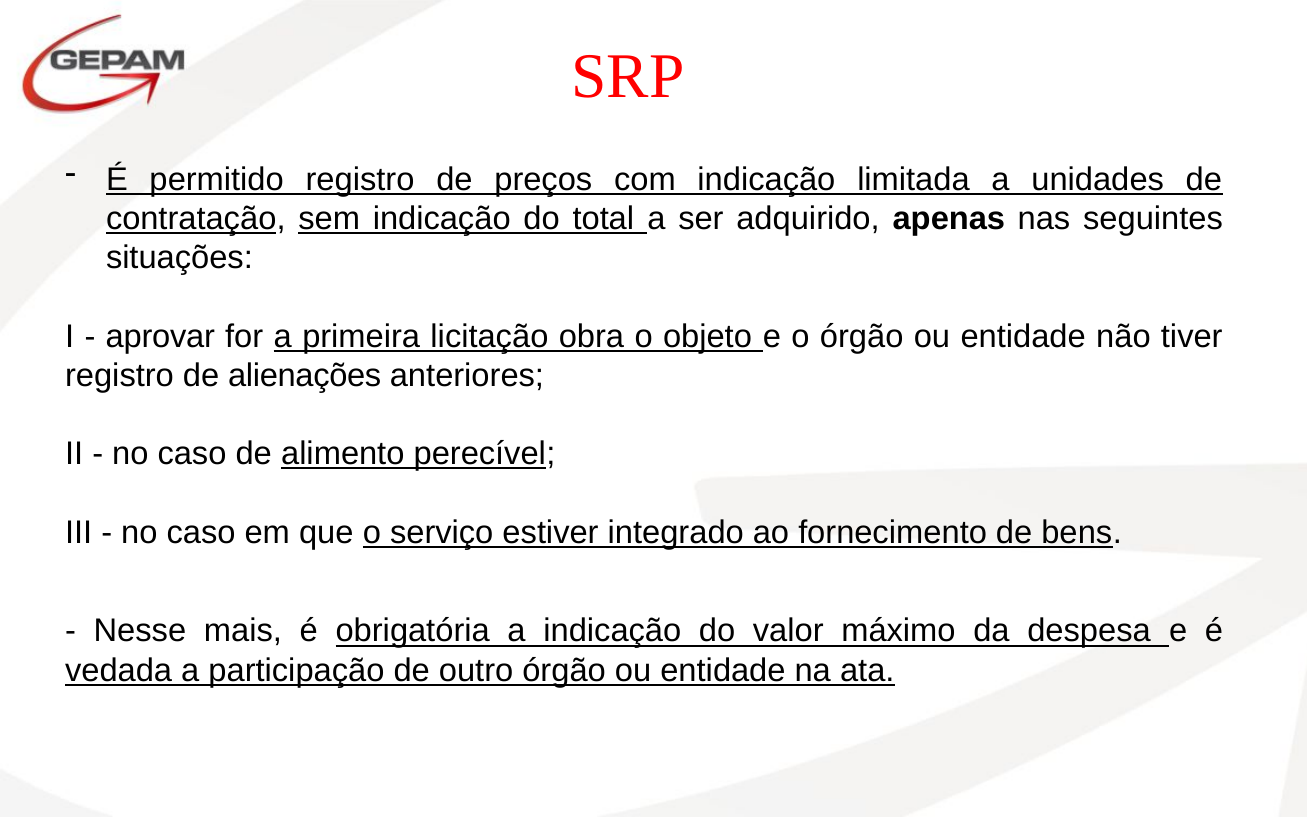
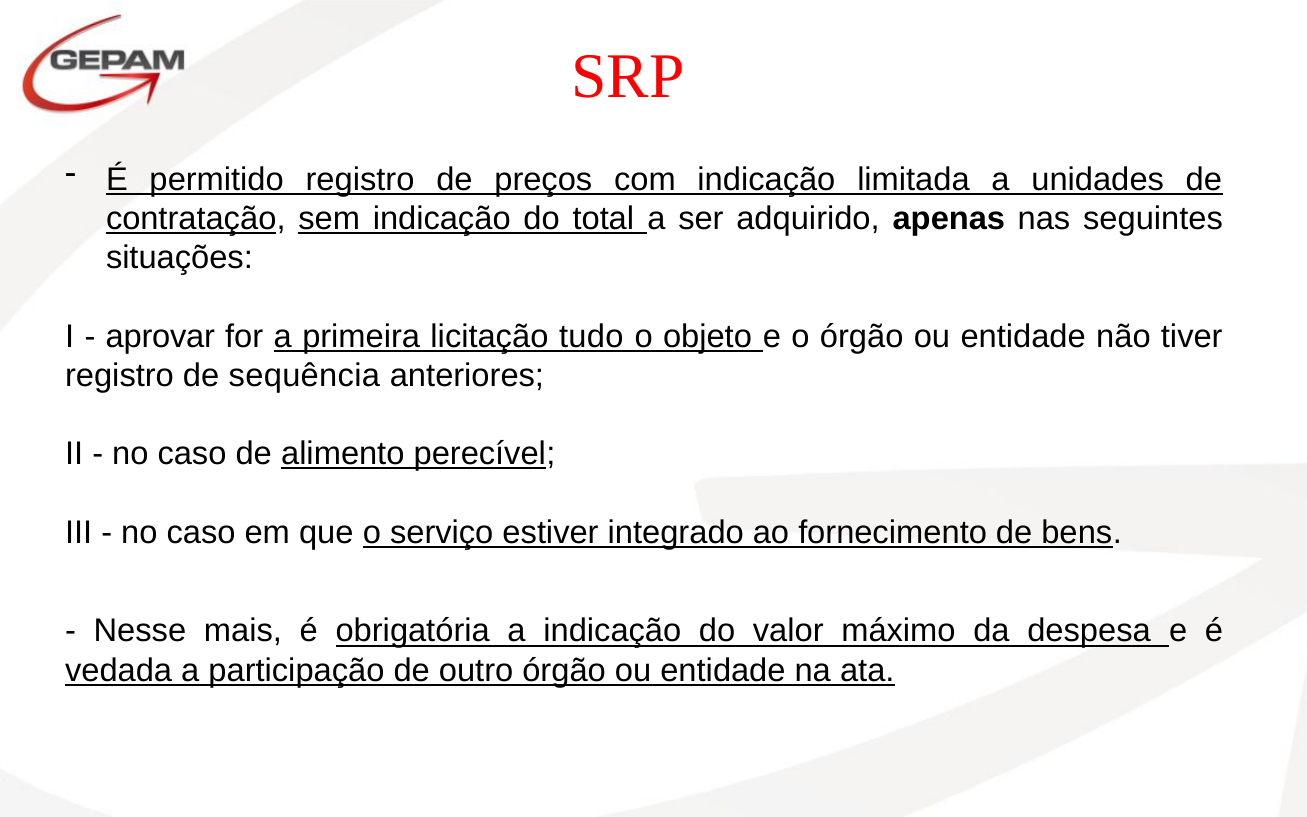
obra: obra -> tudo
alienações: alienações -> sequência
